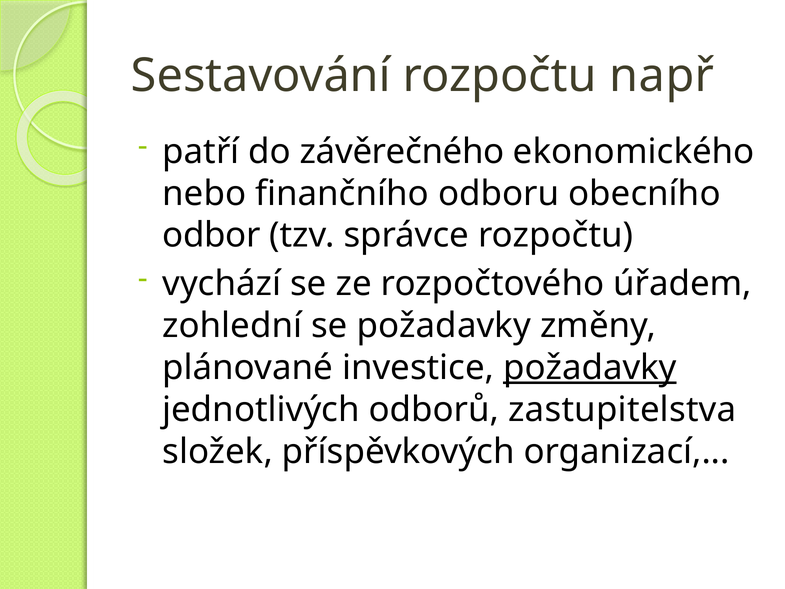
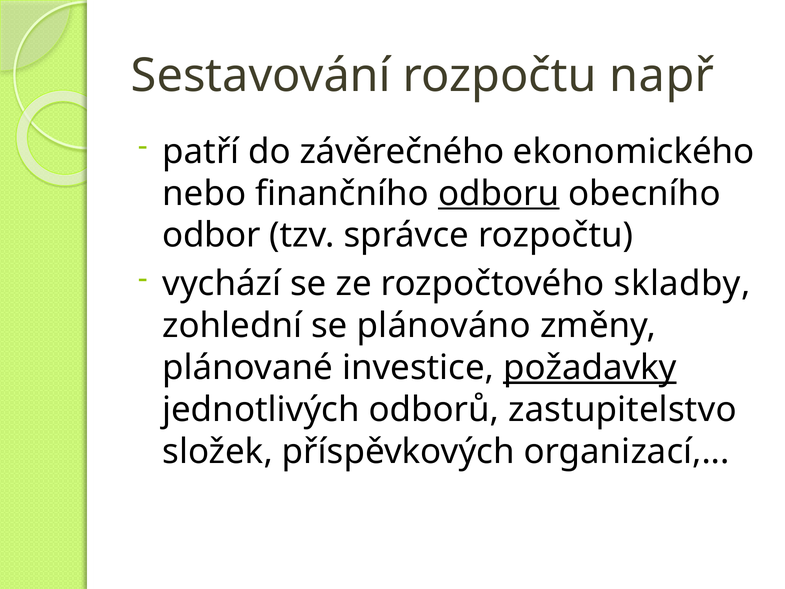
odboru underline: none -> present
úřadem: úřadem -> skladby
se požadavky: požadavky -> plánováno
zastupitelstva: zastupitelstva -> zastupitelstvo
